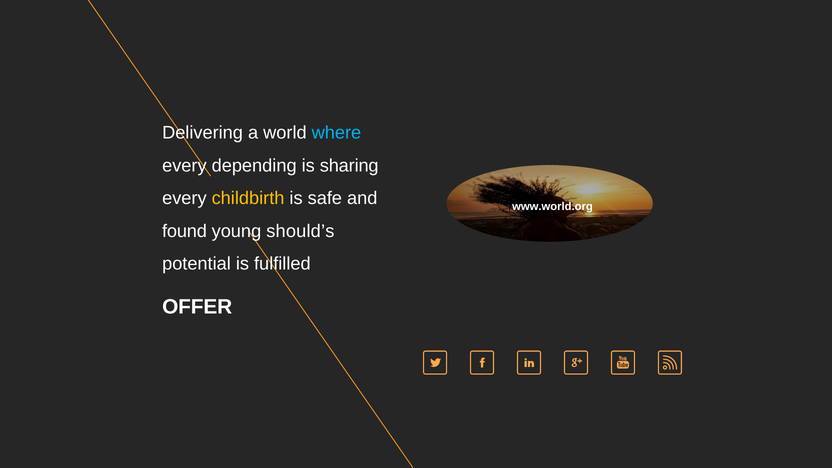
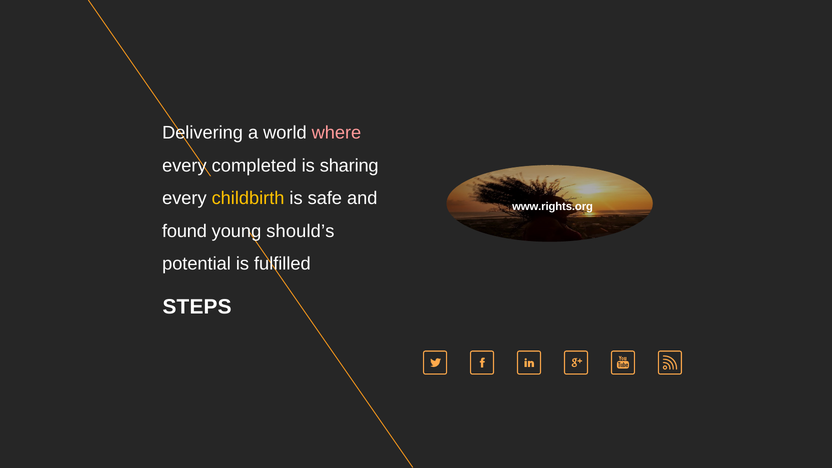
where colour: light blue -> pink
depending: depending -> completed
www.world.org: www.world.org -> www.rights.org
OFFER: OFFER -> STEPS
